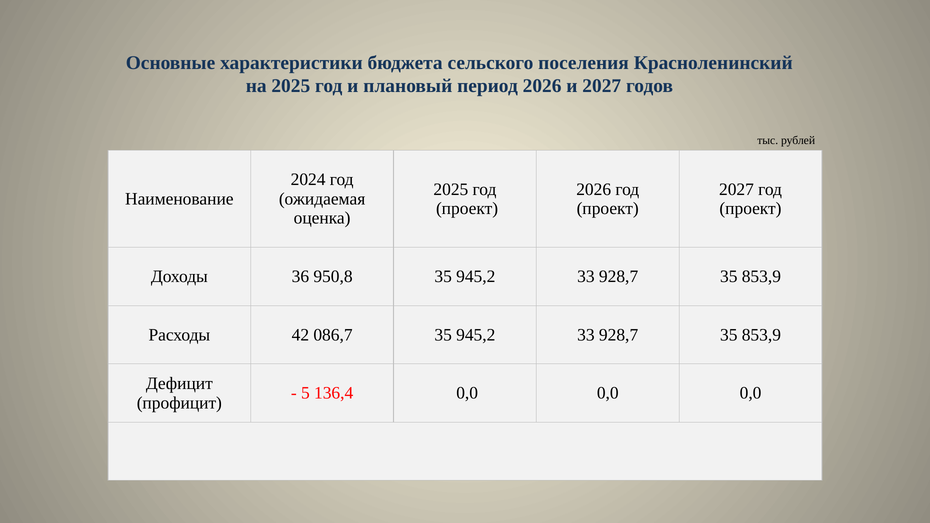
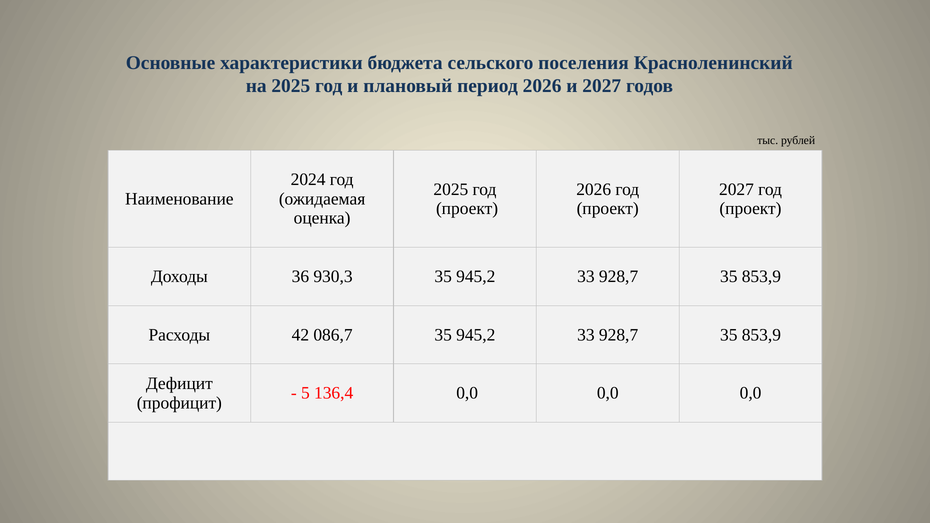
950,8: 950,8 -> 930,3
